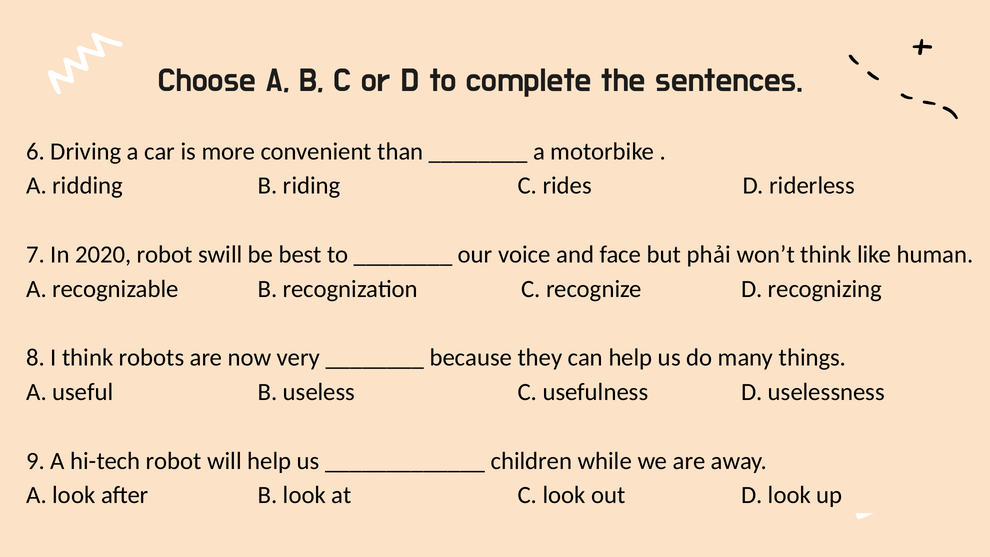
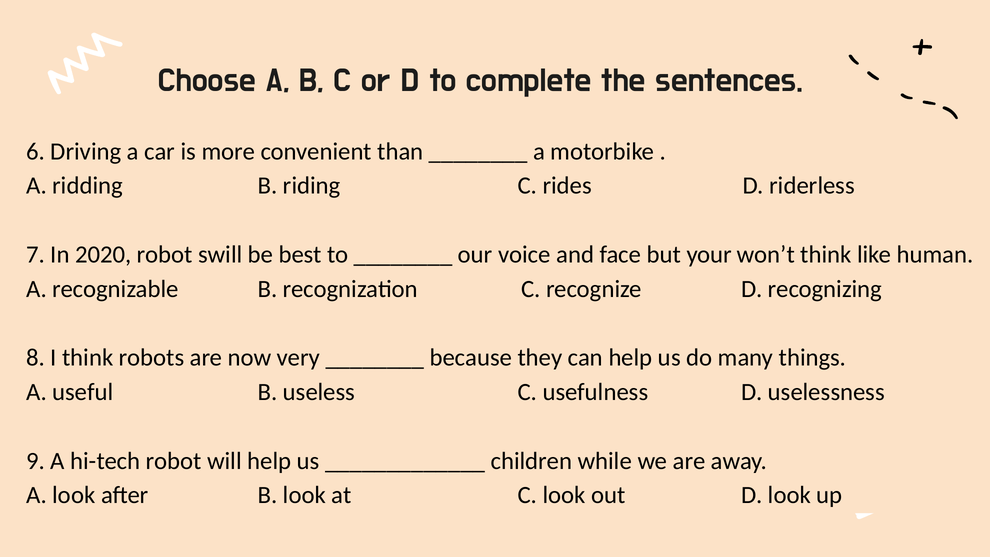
phải: phải -> your
